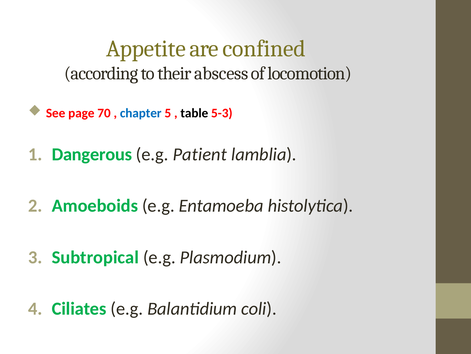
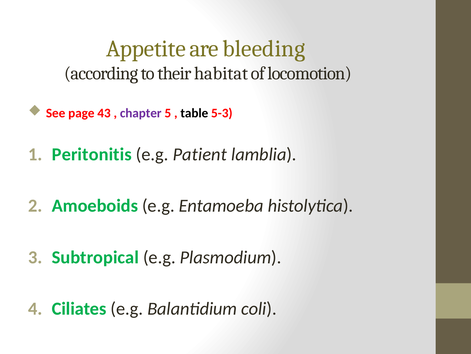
confined: confined -> bleeding
abscess: abscess -> habitat
70: 70 -> 43
chapter colour: blue -> purple
Dangerous: Dangerous -> Peritonitis
